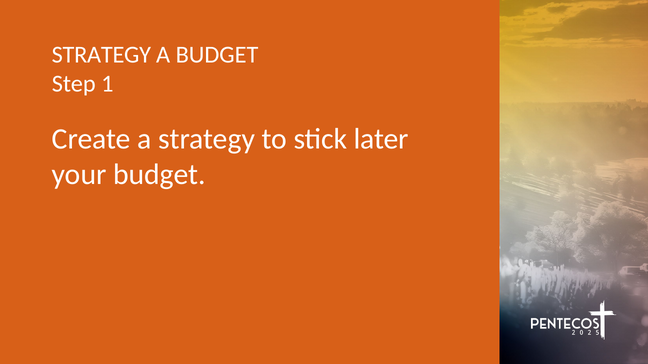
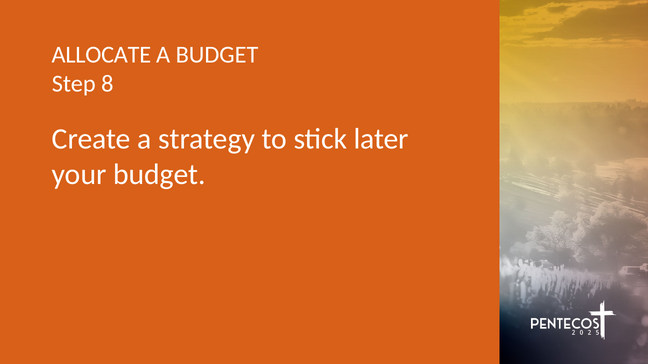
STRATEGY at (101, 55): STRATEGY -> ALLOCATE
1: 1 -> 8
